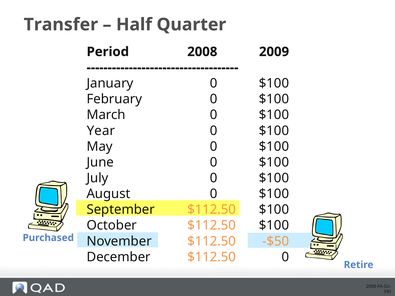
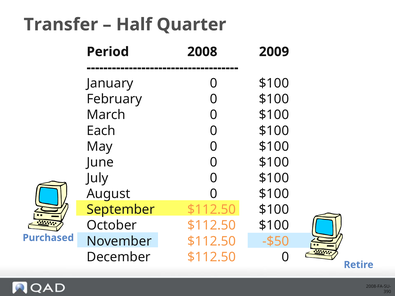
Year: Year -> Each
